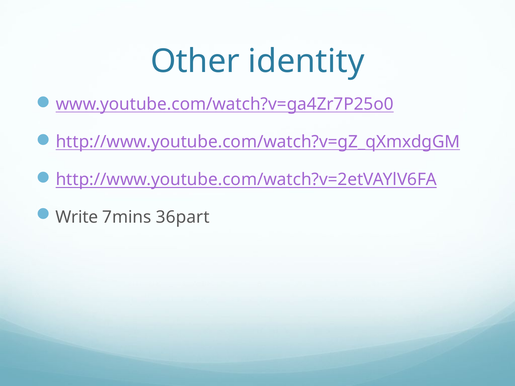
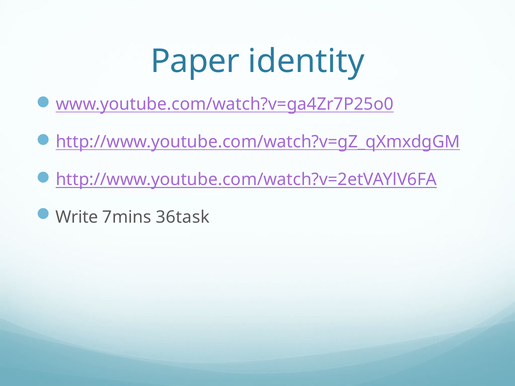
Other: Other -> Paper
36part: 36part -> 36task
